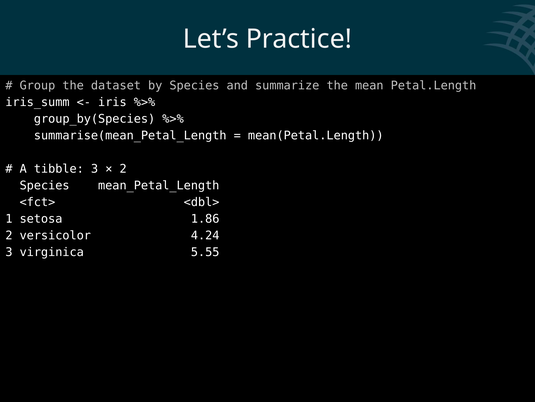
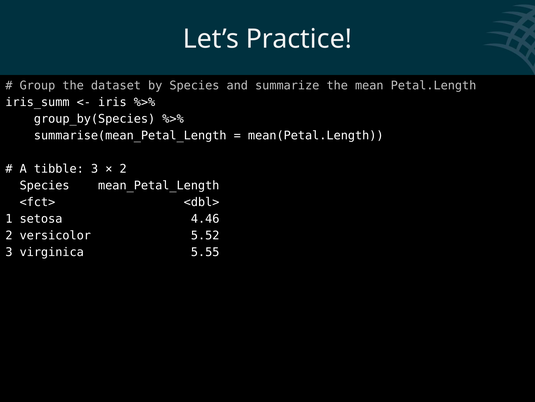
1.86: 1.86 -> 4.46
4.24: 4.24 -> 5.52
